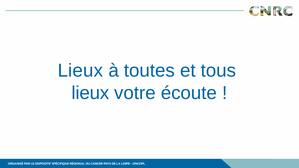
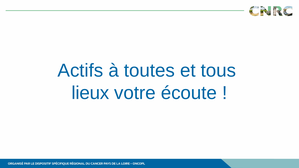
Lieux at (80, 71): Lieux -> Actifs
